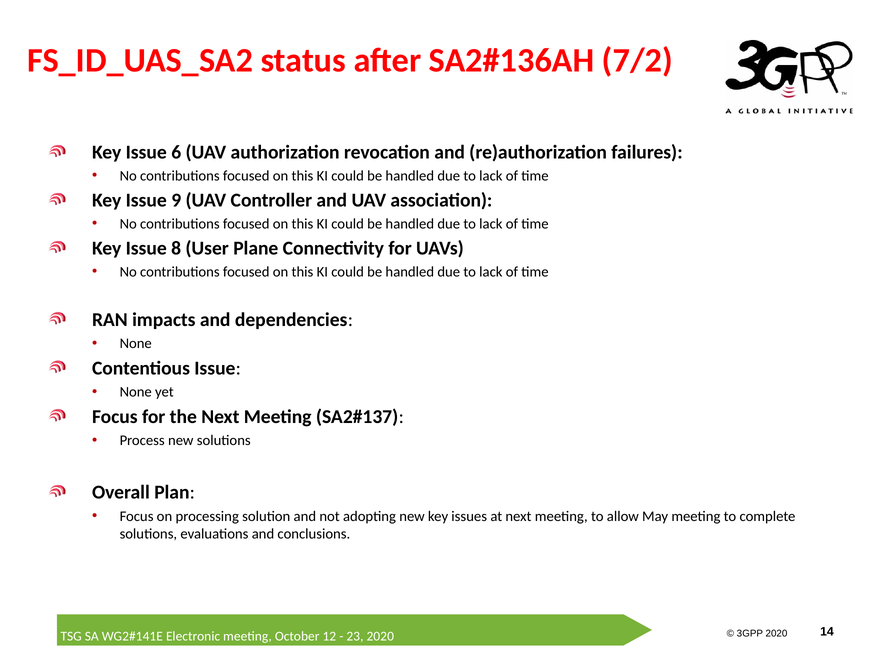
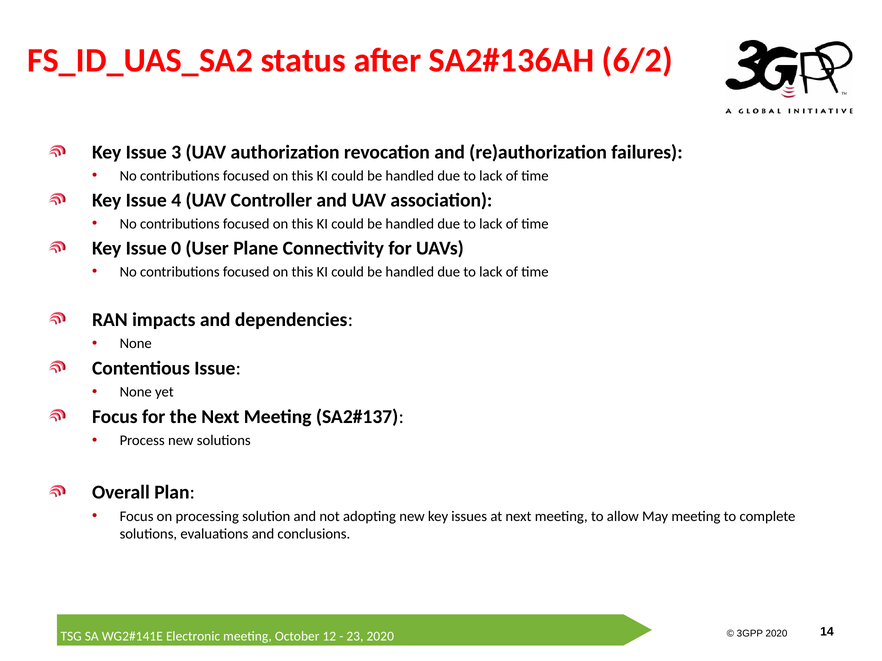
7/2: 7/2 -> 6/2
6: 6 -> 3
9: 9 -> 4
8: 8 -> 0
